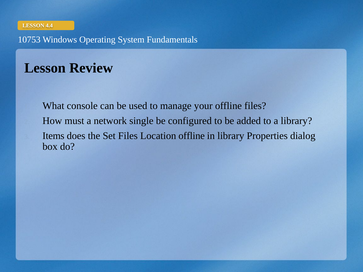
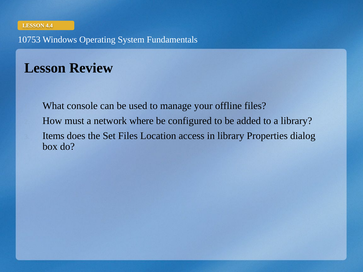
single: single -> where
Location offline: offline -> access
